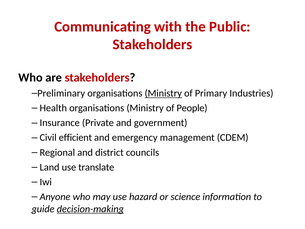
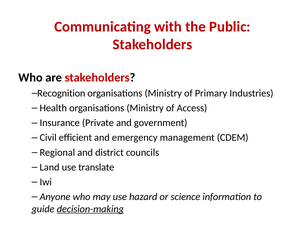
Preliminary: Preliminary -> Recognition
Ministry at (163, 93) underline: present -> none
People: People -> Access
